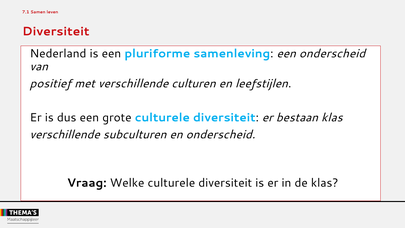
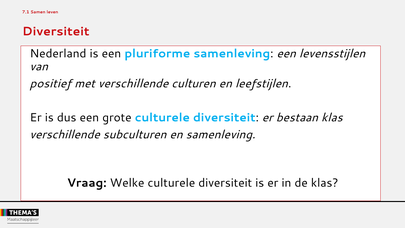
een onderscheid: onderscheid -> levensstijlen
en onderscheid: onderscheid -> samenleving
